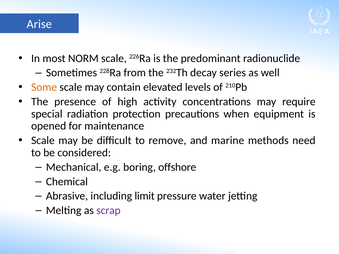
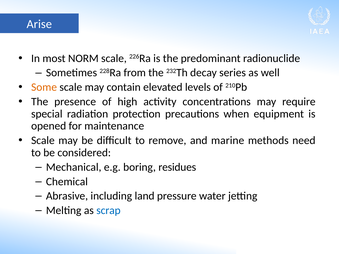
offshore: offshore -> residues
limit: limit -> land
scrap colour: purple -> blue
